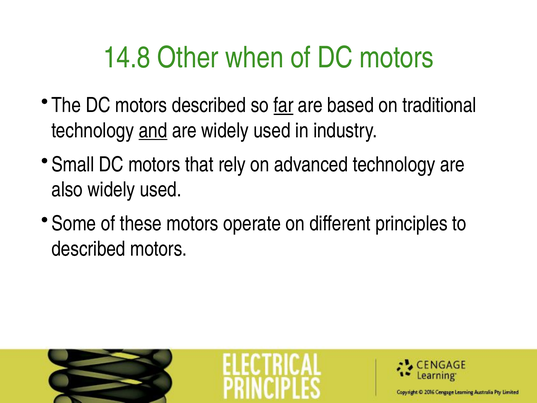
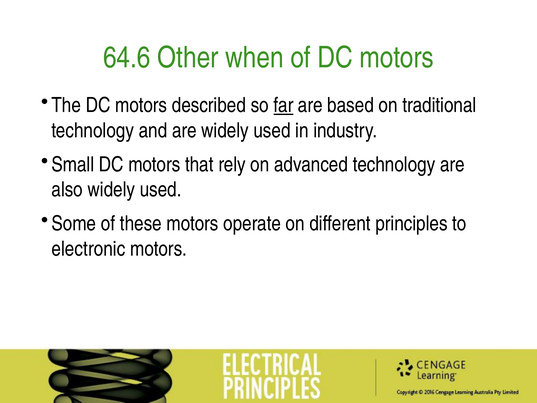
14.8: 14.8 -> 64.6
and underline: present -> none
described at (89, 249): described -> electronic
